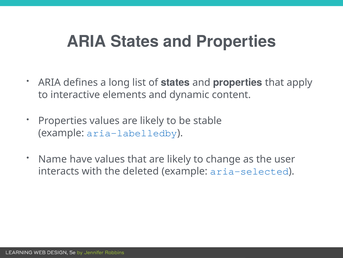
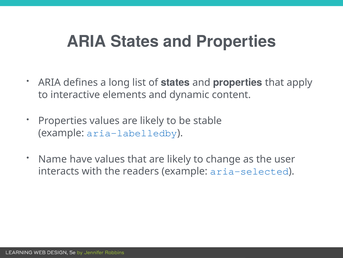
deleted: deleted -> readers
